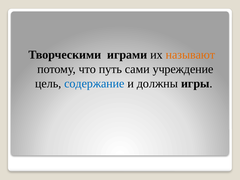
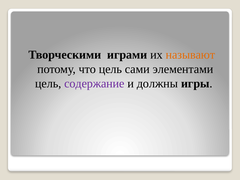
что путь: путь -> цель
учреждение: учреждение -> элементами
содержание colour: blue -> purple
